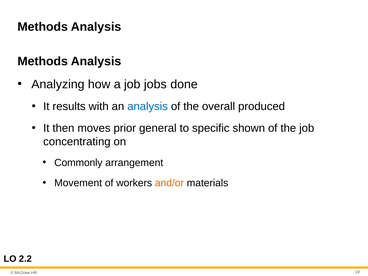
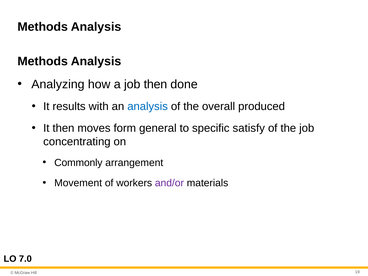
job jobs: jobs -> then
prior: prior -> form
shown: shown -> satisfy
and/or colour: orange -> purple
2.2: 2.2 -> 7.0
